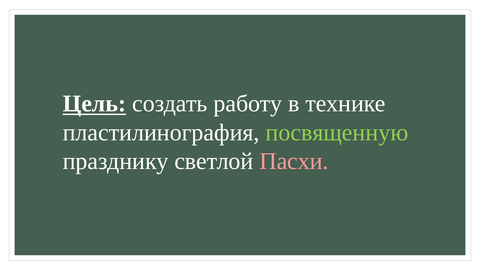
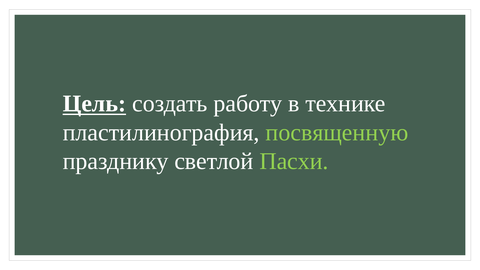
Пасхи colour: pink -> light green
